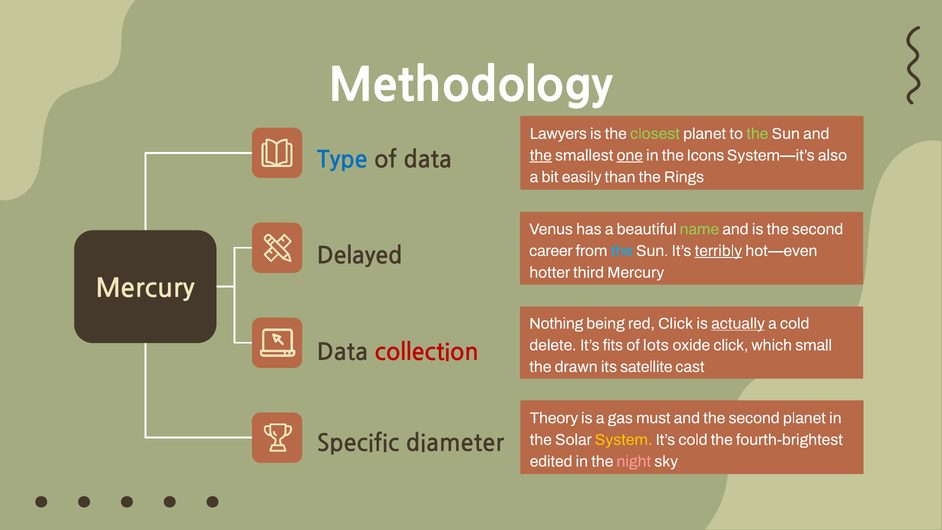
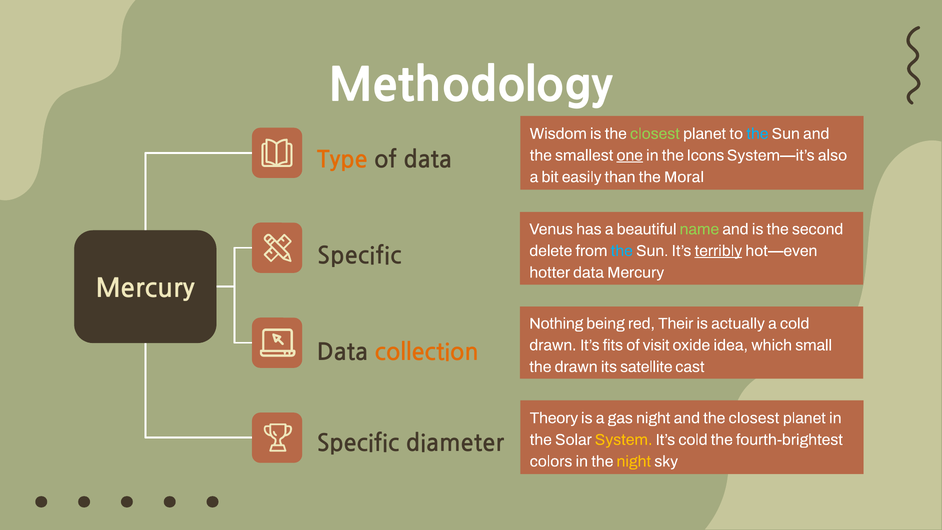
Lawyers: Lawyers -> Wisdom
the at (757, 134) colour: light green -> light blue
Type colour: blue -> orange
the at (541, 155) underline: present -> none
Rings: Rings -> Moral
Delayed at (360, 256): Delayed -> Specific
career: career -> delete
hotter third: third -> data
red Click: Click -> Their
actually underline: present -> none
delete at (553, 345): delete -> drawn
lots: lots -> visit
oxide click: click -> idea
collection colour: red -> orange
gas must: must -> night
and the second: second -> closest
edited: edited -> colors
night at (634, 461) colour: pink -> yellow
